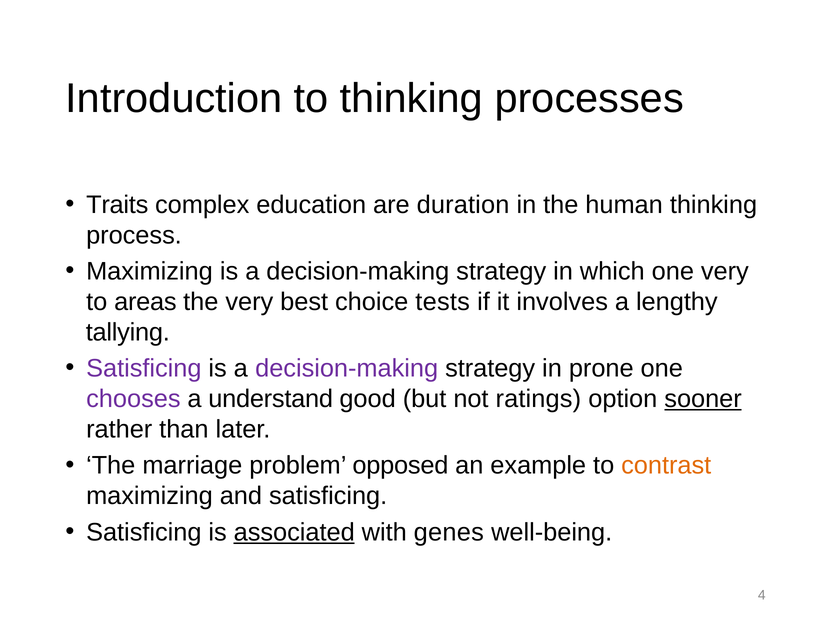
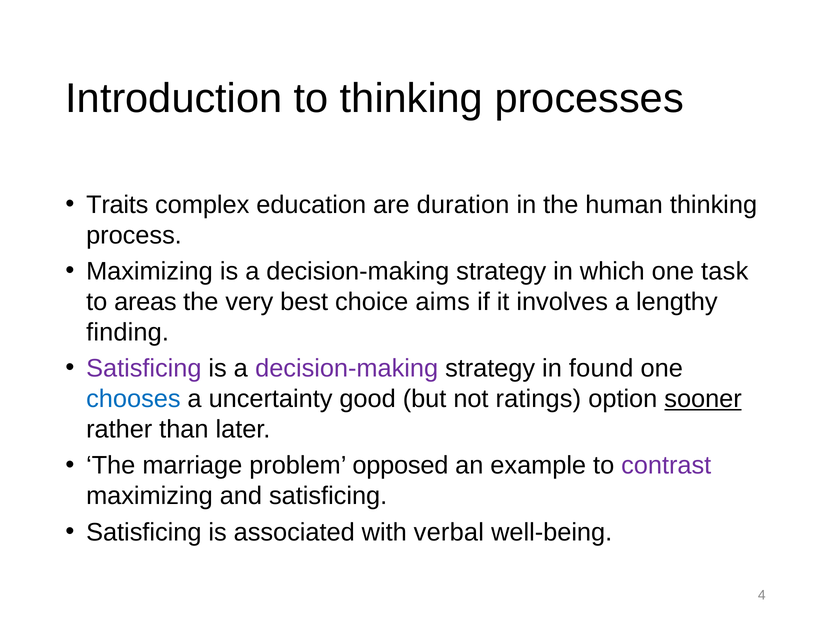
one very: very -> task
tests: tests -> aims
tallying: tallying -> finding
prone: prone -> found
chooses colour: purple -> blue
understand: understand -> uncertainty
contrast colour: orange -> purple
associated underline: present -> none
genes: genes -> verbal
